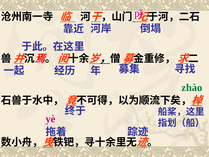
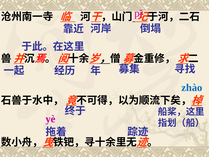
zhào colour: green -> blue
